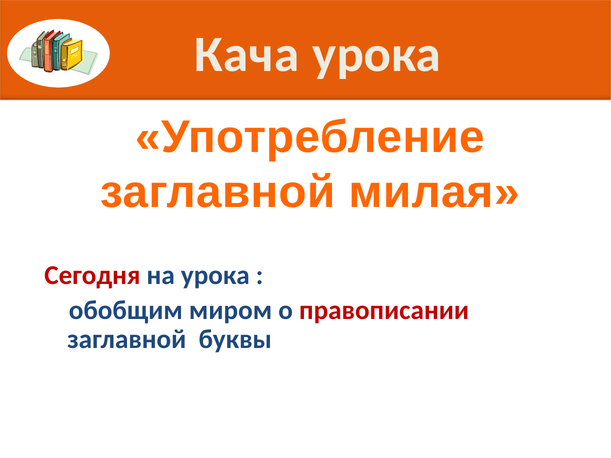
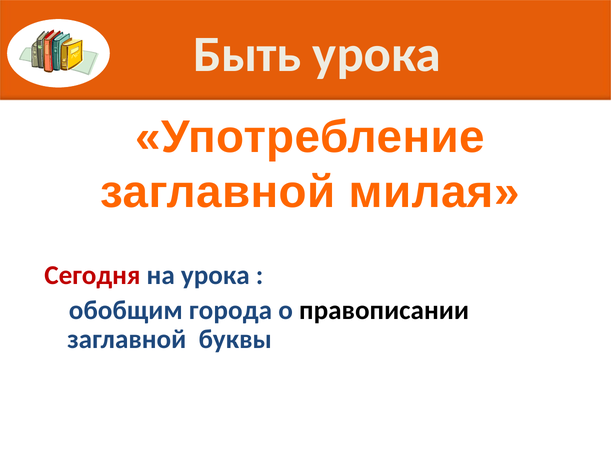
Кача: Кача -> Быть
миром: миром -> города
правописании colour: red -> black
